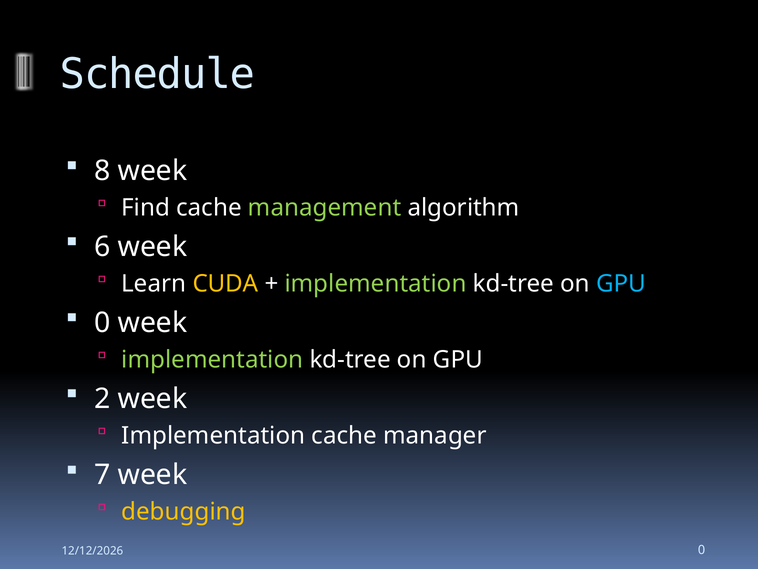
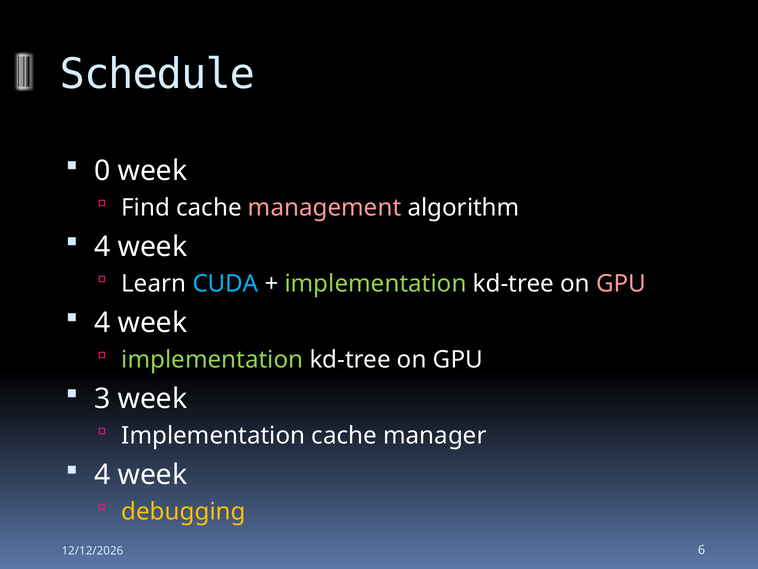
8: 8 -> 0
management colour: light green -> pink
6 at (102, 247): 6 -> 4
CUDA colour: yellow -> light blue
GPU at (621, 283) colour: light blue -> pink
0 at (102, 323): 0 -> 4
2: 2 -> 3
7 at (102, 475): 7 -> 4
0 at (702, 550): 0 -> 6
